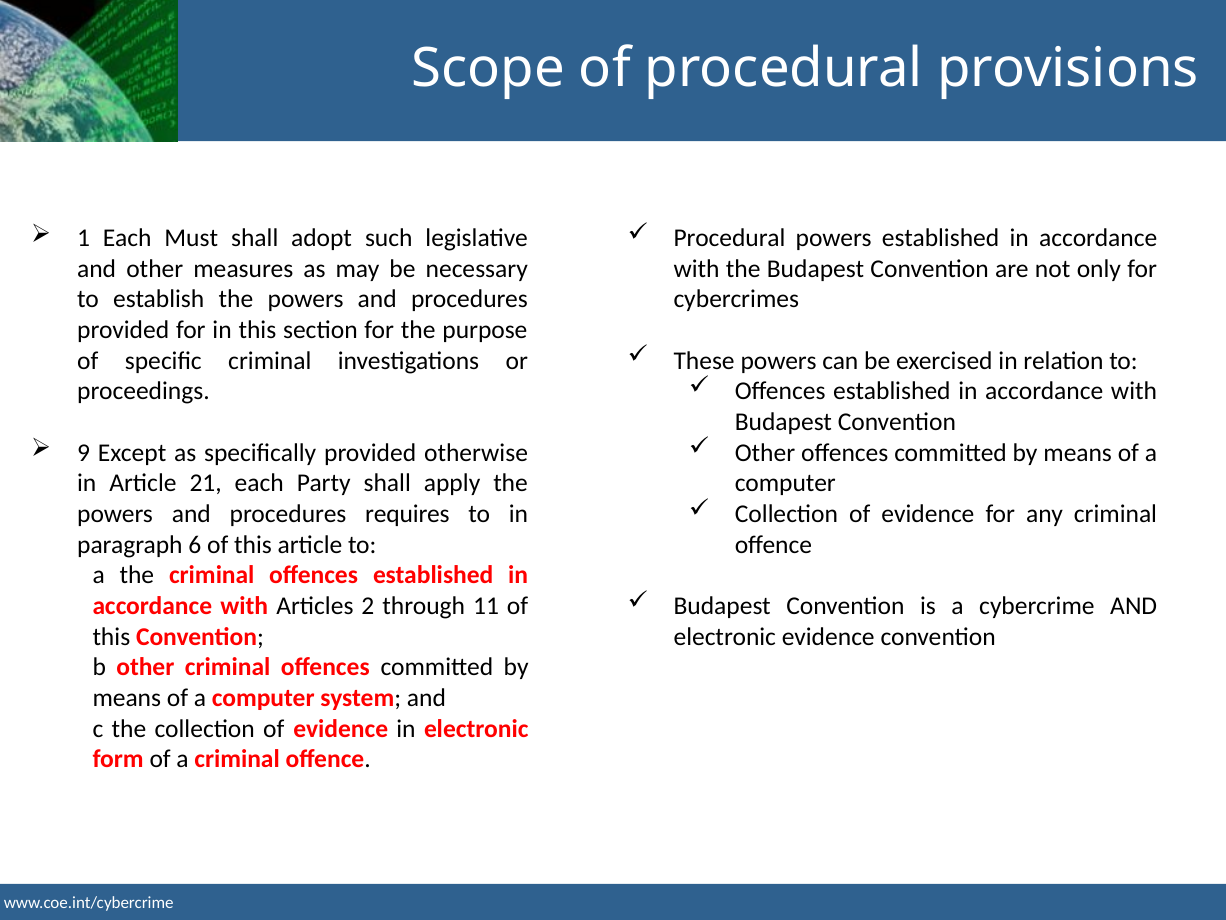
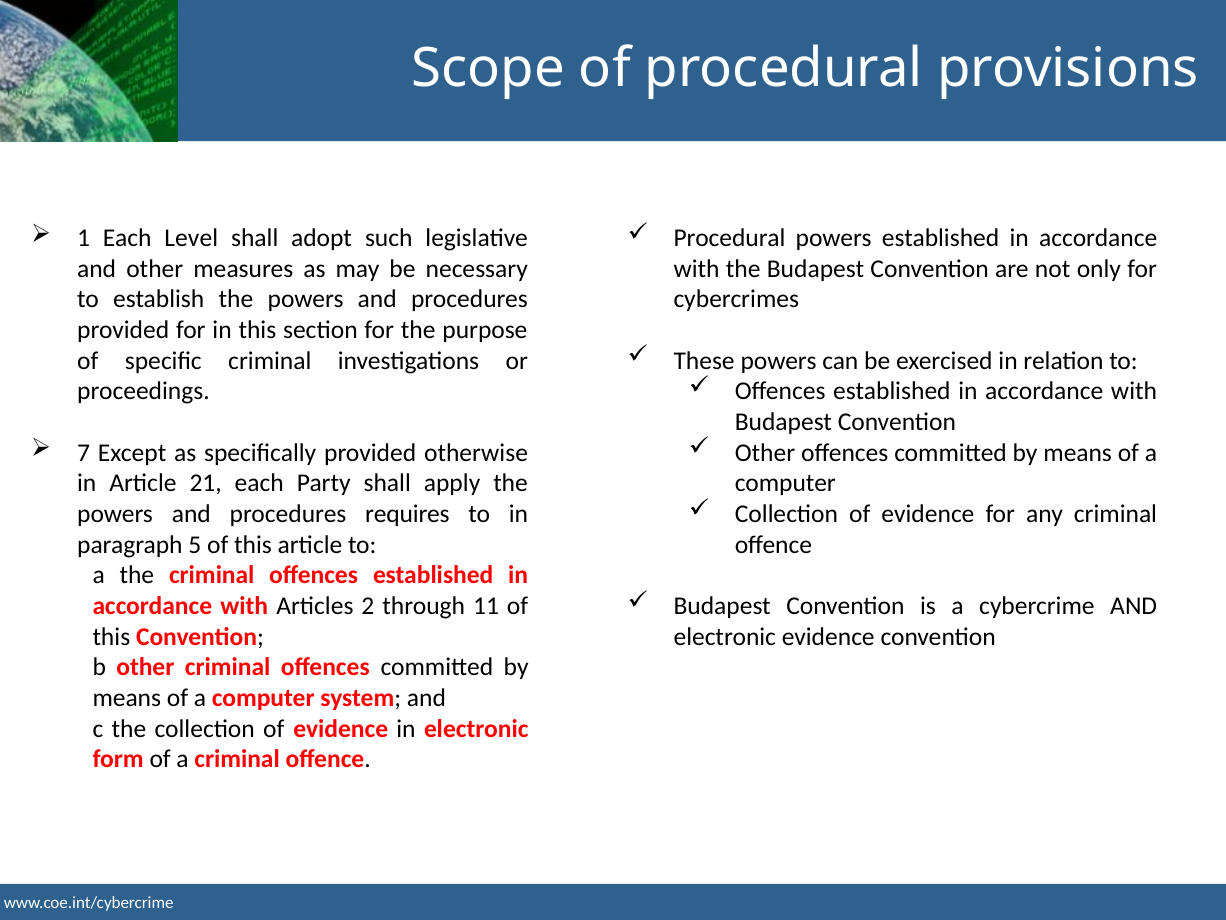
Must: Must -> Level
9: 9 -> 7
6: 6 -> 5
